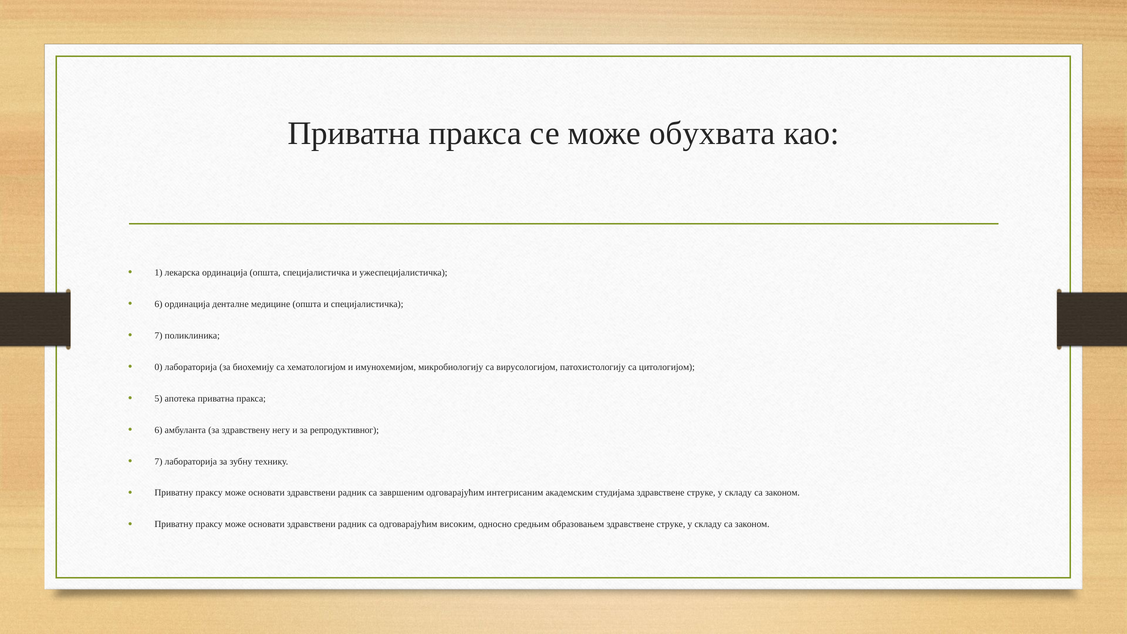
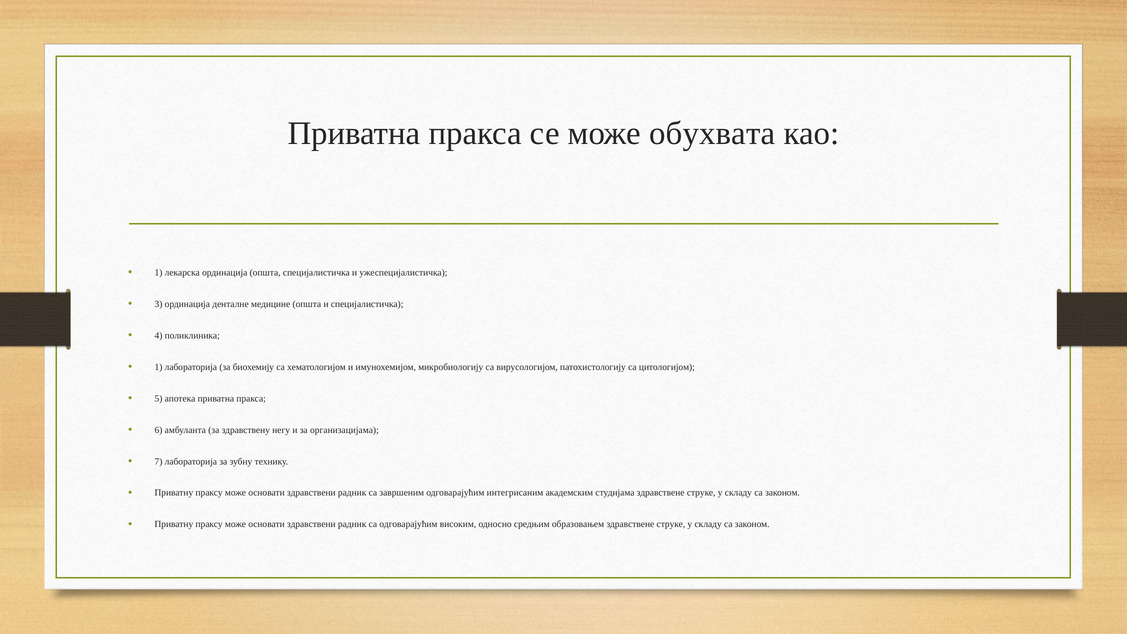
6 at (159, 304): 6 -> 3
7 at (159, 336): 7 -> 4
0 at (159, 367): 0 -> 1
репродуктивног: репродуктивног -> организацијама
